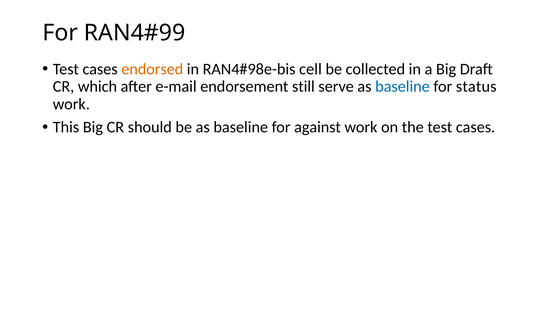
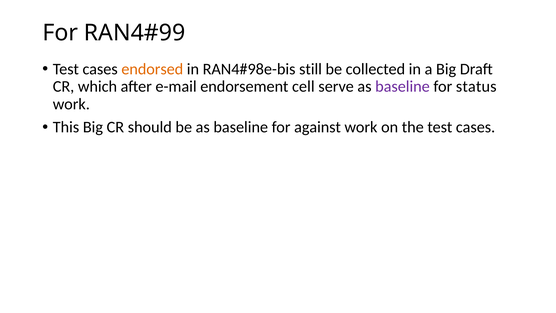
cell: cell -> still
still: still -> cell
baseline at (402, 86) colour: blue -> purple
